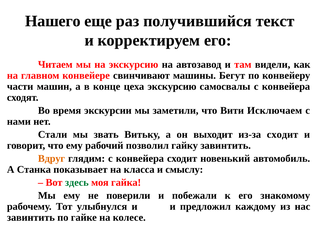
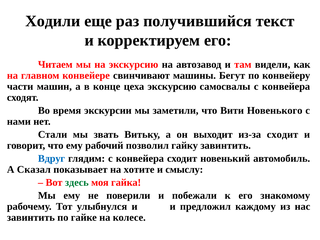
Нашего: Нашего -> Ходили
Исключаем: Исключаем -> Новенького
Вдруг colour: orange -> blue
Станка: Станка -> Сказал
класса: класса -> хотите
